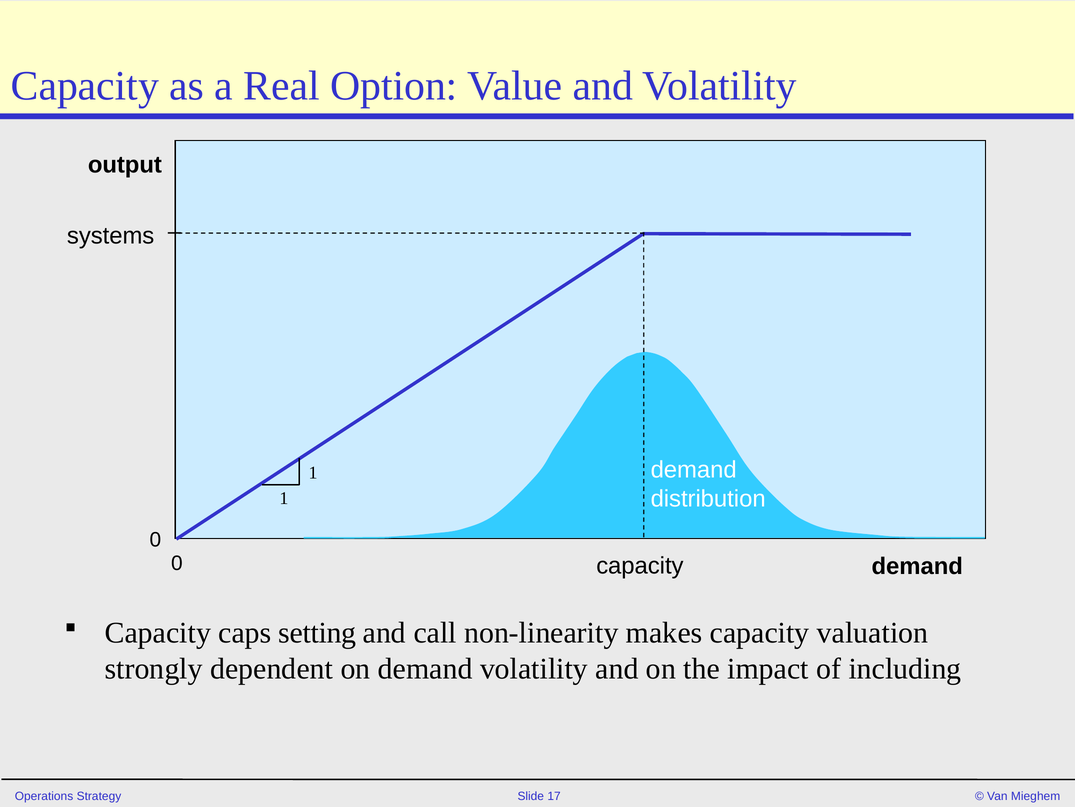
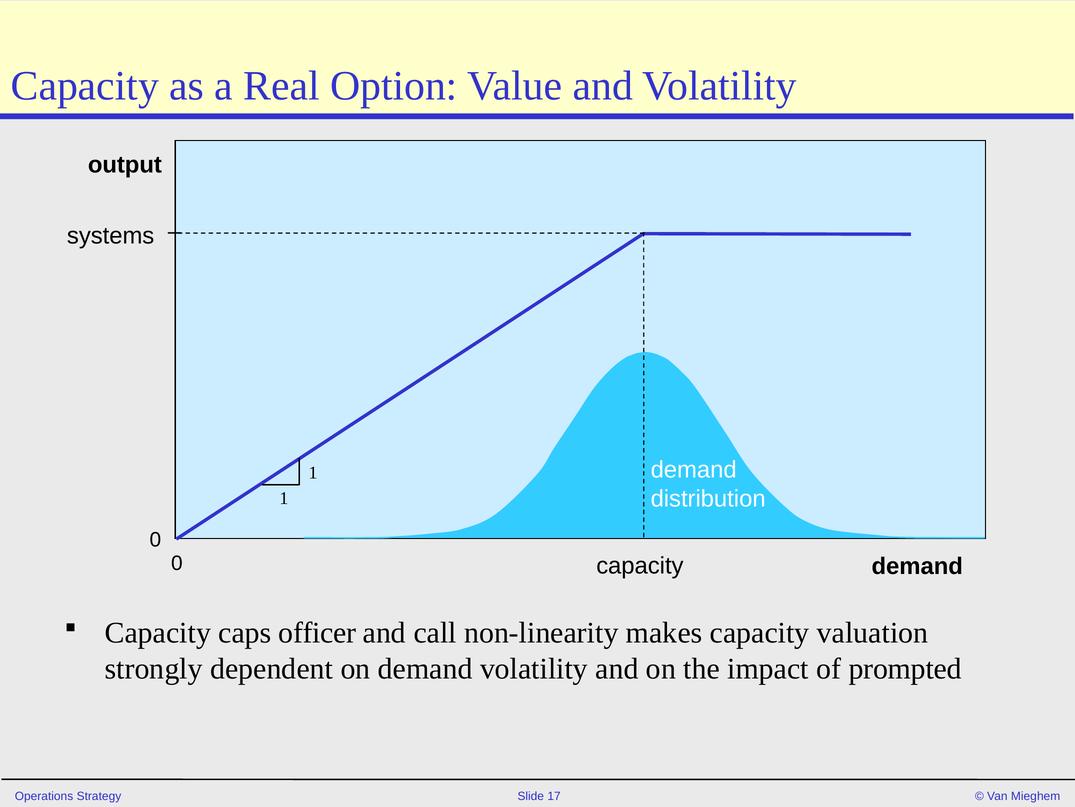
setting: setting -> officer
including: including -> prompted
